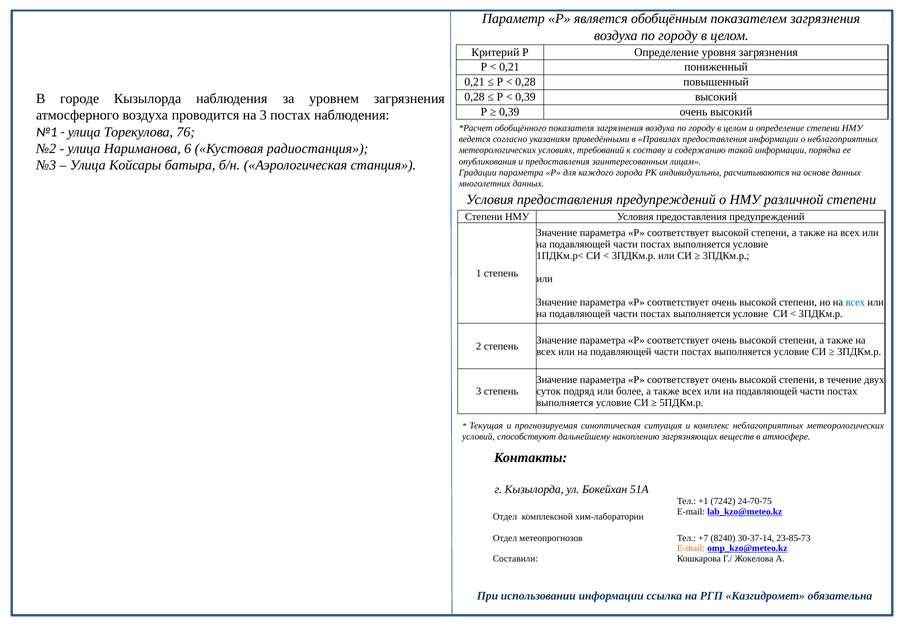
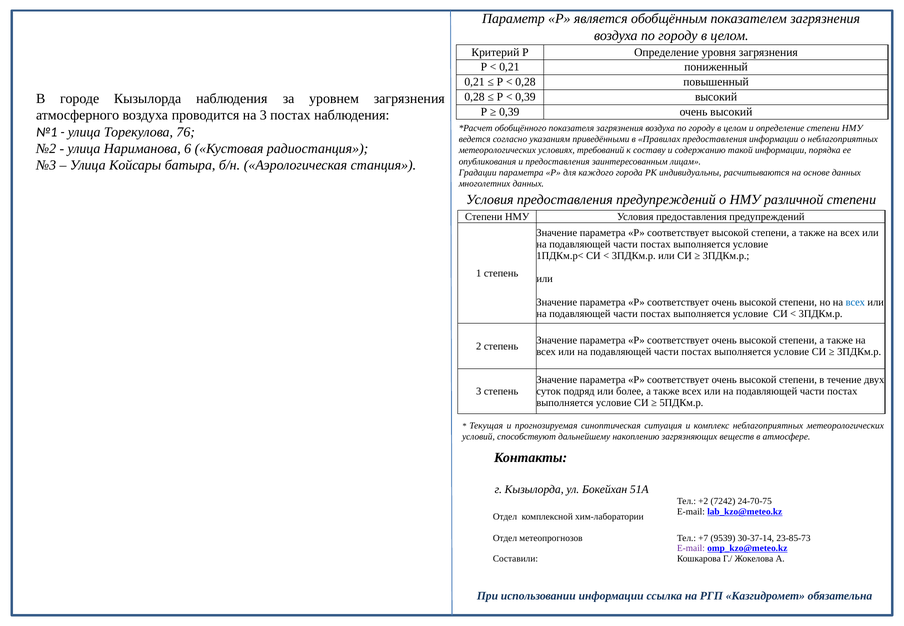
+1: +1 -> +2
8240: 8240 -> 9539
E-mail at (691, 548) colour: orange -> purple
